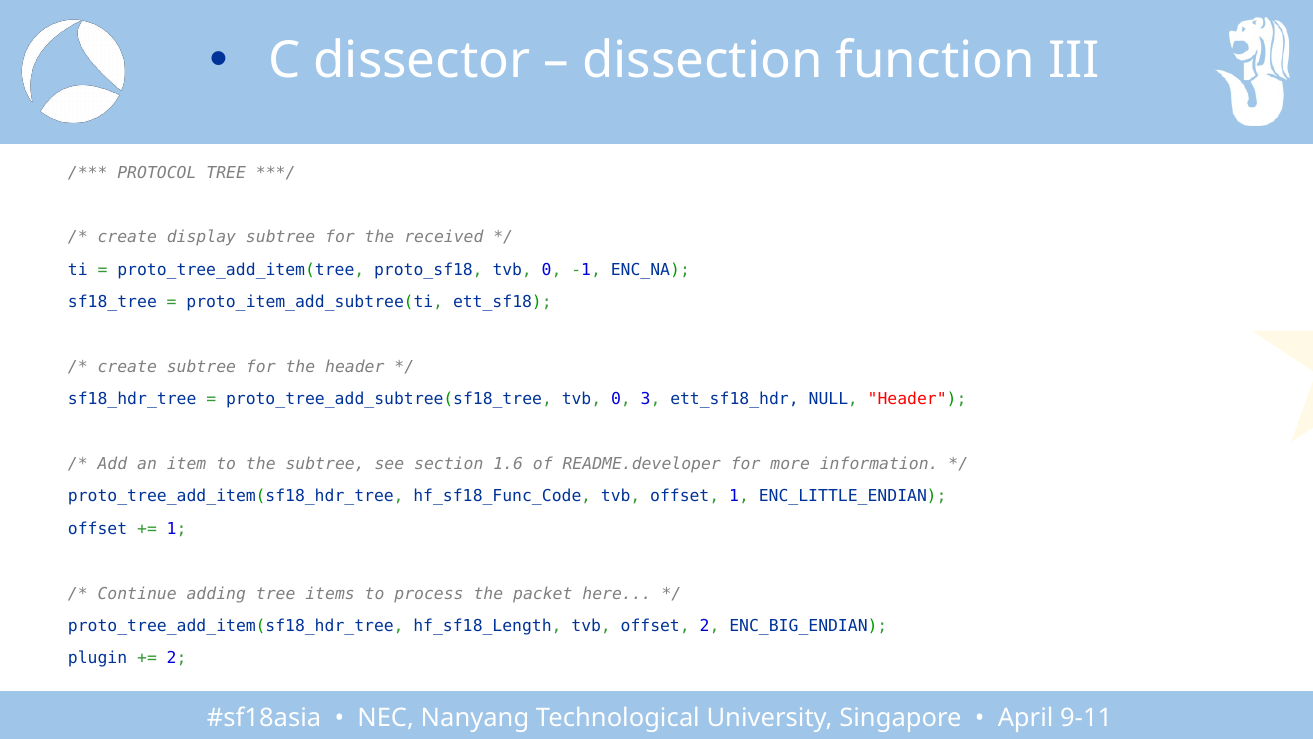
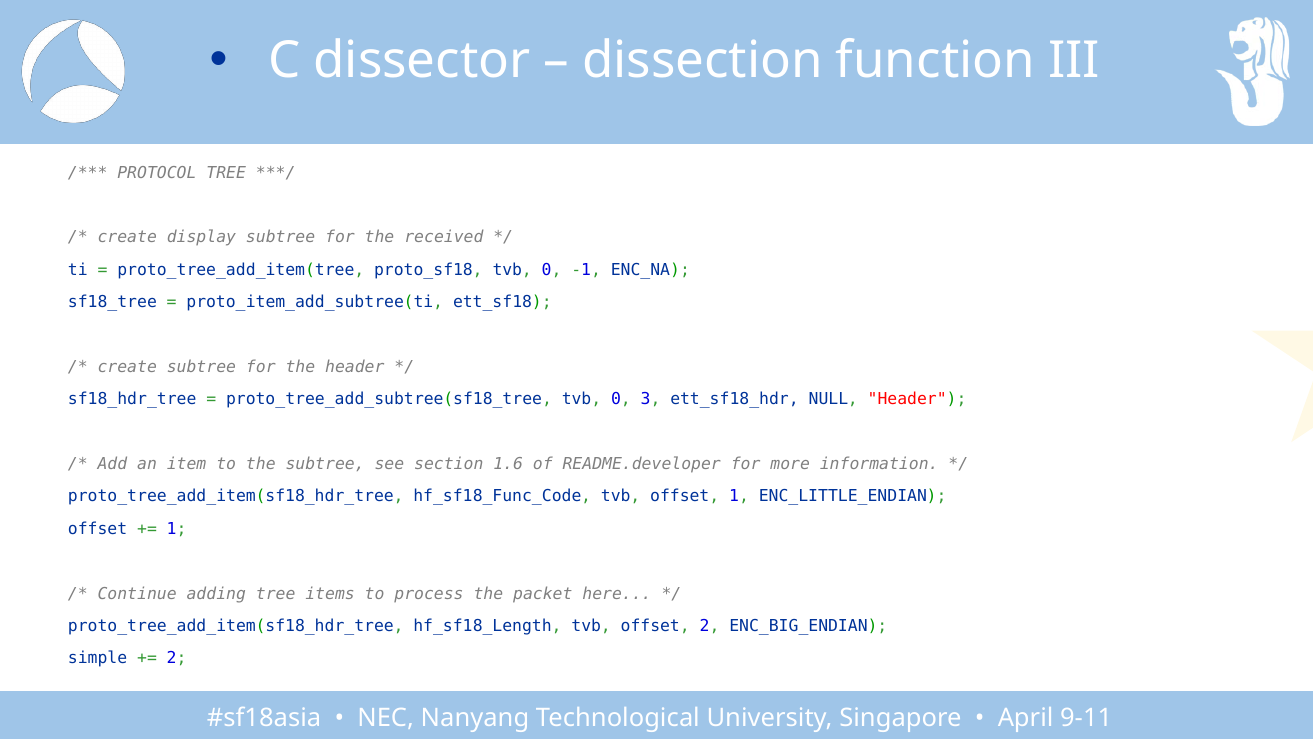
plugin: plugin -> simple
